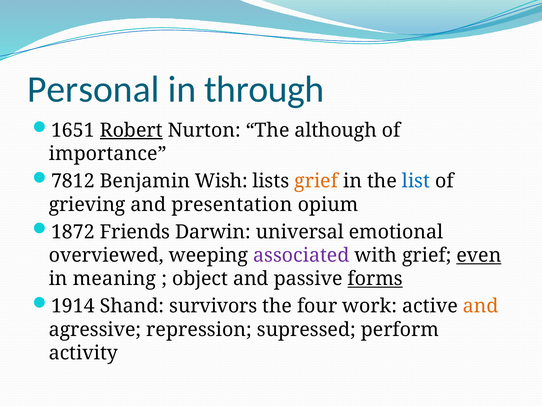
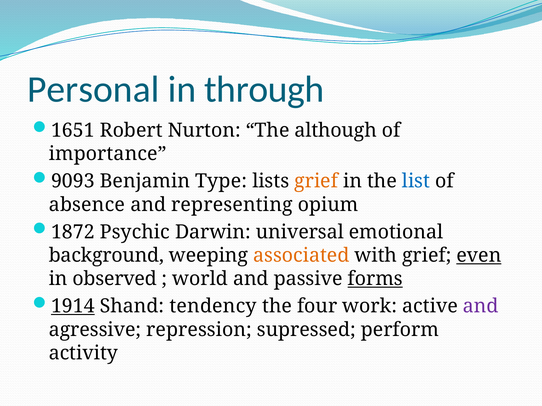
Robert underline: present -> none
7812: 7812 -> 9093
Wish: Wish -> Type
grieving: grieving -> absence
presentation: presentation -> representing
Friends: Friends -> Psychic
overviewed: overviewed -> background
associated colour: purple -> orange
meaning: meaning -> observed
object: object -> world
1914 underline: none -> present
survivors: survivors -> tendency
and at (481, 307) colour: orange -> purple
